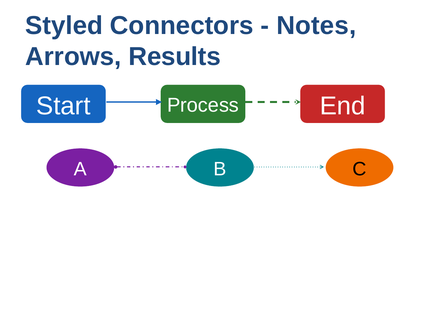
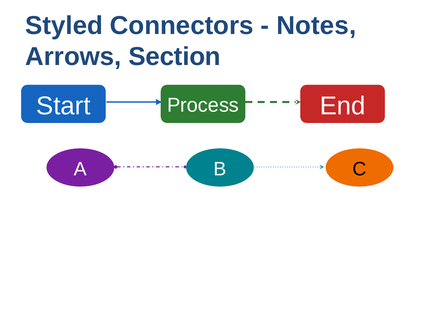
Results: Results -> Section
